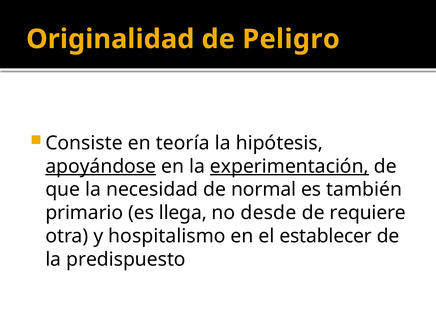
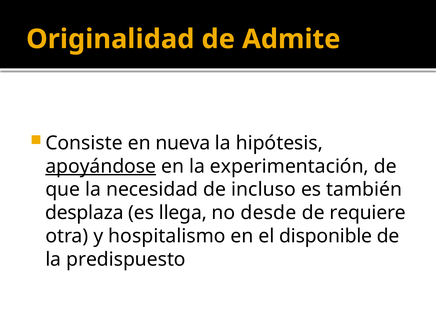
Peligro: Peligro -> Admite
teoría: teoría -> nueva
experimentación underline: present -> none
normal: normal -> incluso
primario: primario -> desplaza
establecer: establecer -> disponible
